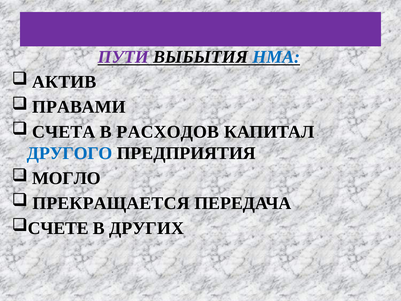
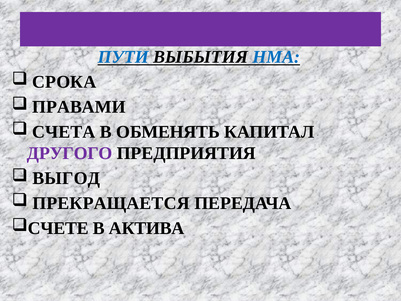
ПУТИ colour: purple -> blue
АКТИВ: АКТИВ -> СРОКА
РАСХОДОВ: РАСХОДОВ -> ОБМЕНЯТЬ
ДРУГОГО colour: blue -> purple
МОГЛО: МОГЛО -> ВЫГОД
ДРУГИХ: ДРУГИХ -> АКТИВА
